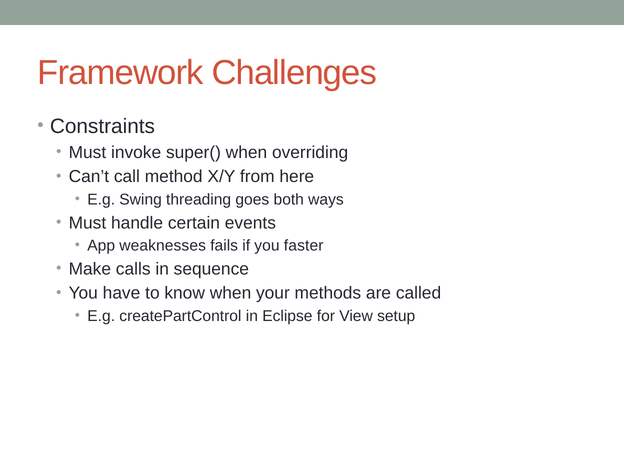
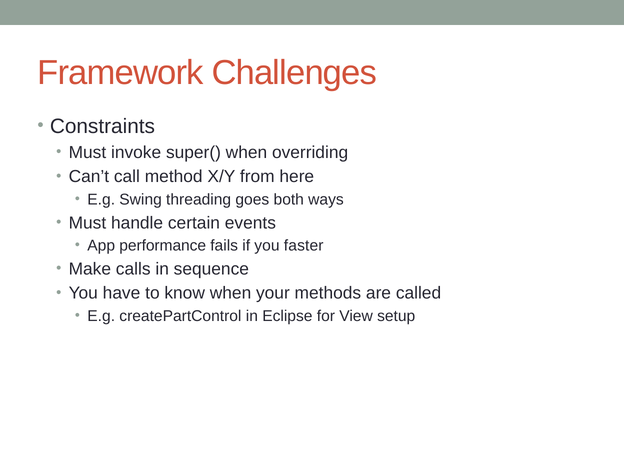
weaknesses: weaknesses -> performance
